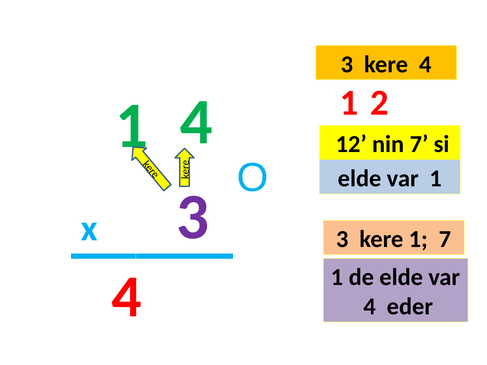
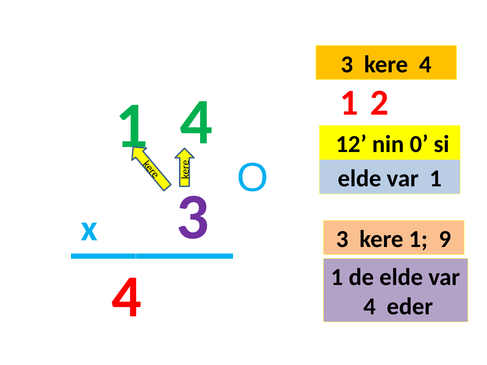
nin 7: 7 -> 0
1 7: 7 -> 9
